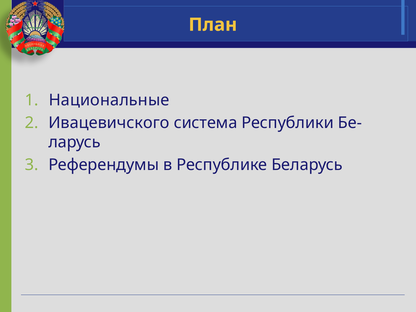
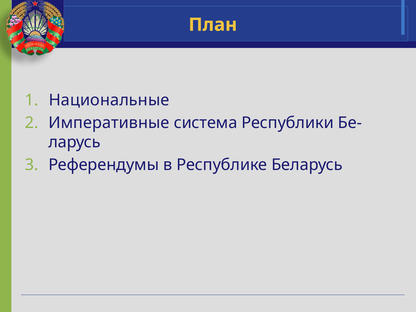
Ивацевичского: Ивацевичского -> Императивные
